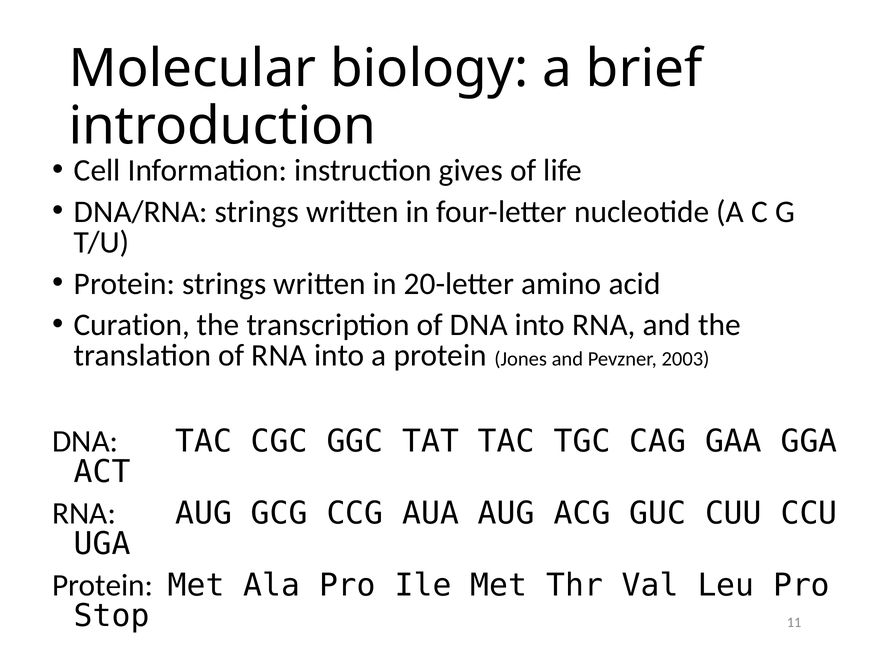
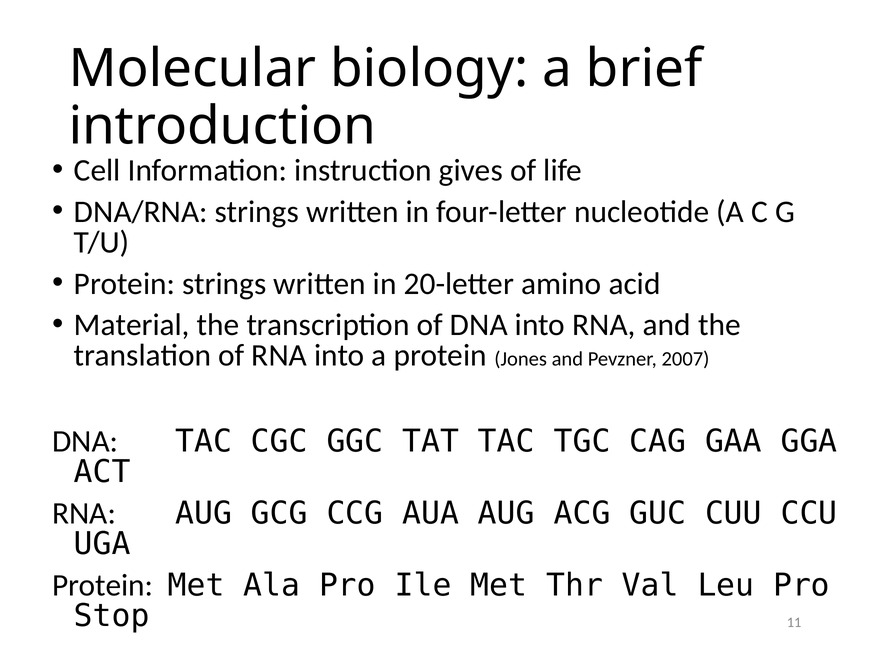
Curation: Curation -> Material
2003: 2003 -> 2007
